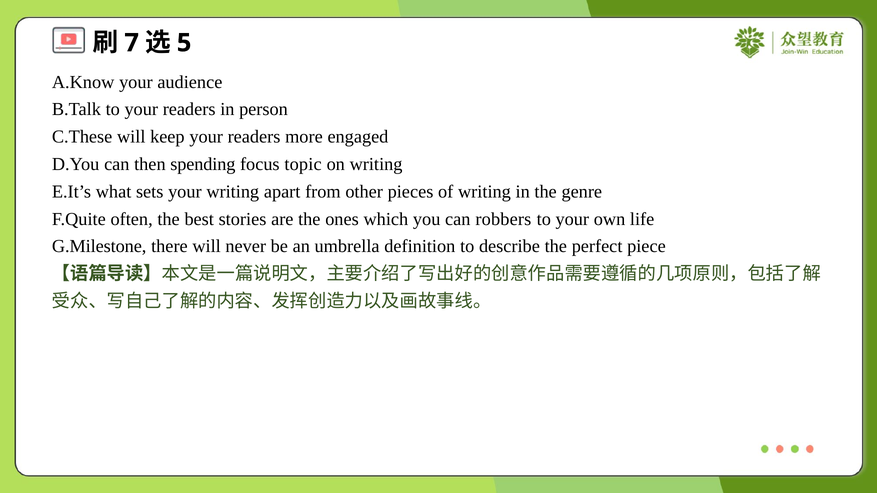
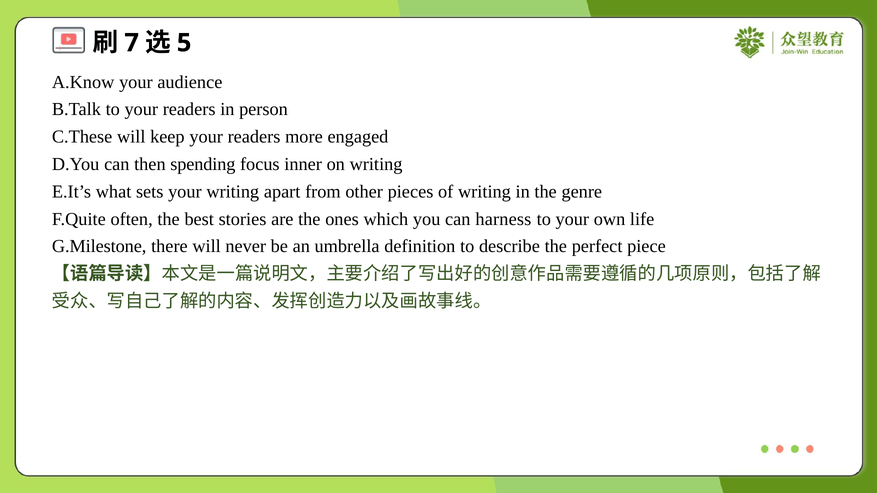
topic: topic -> inner
robbers: robbers -> harness
